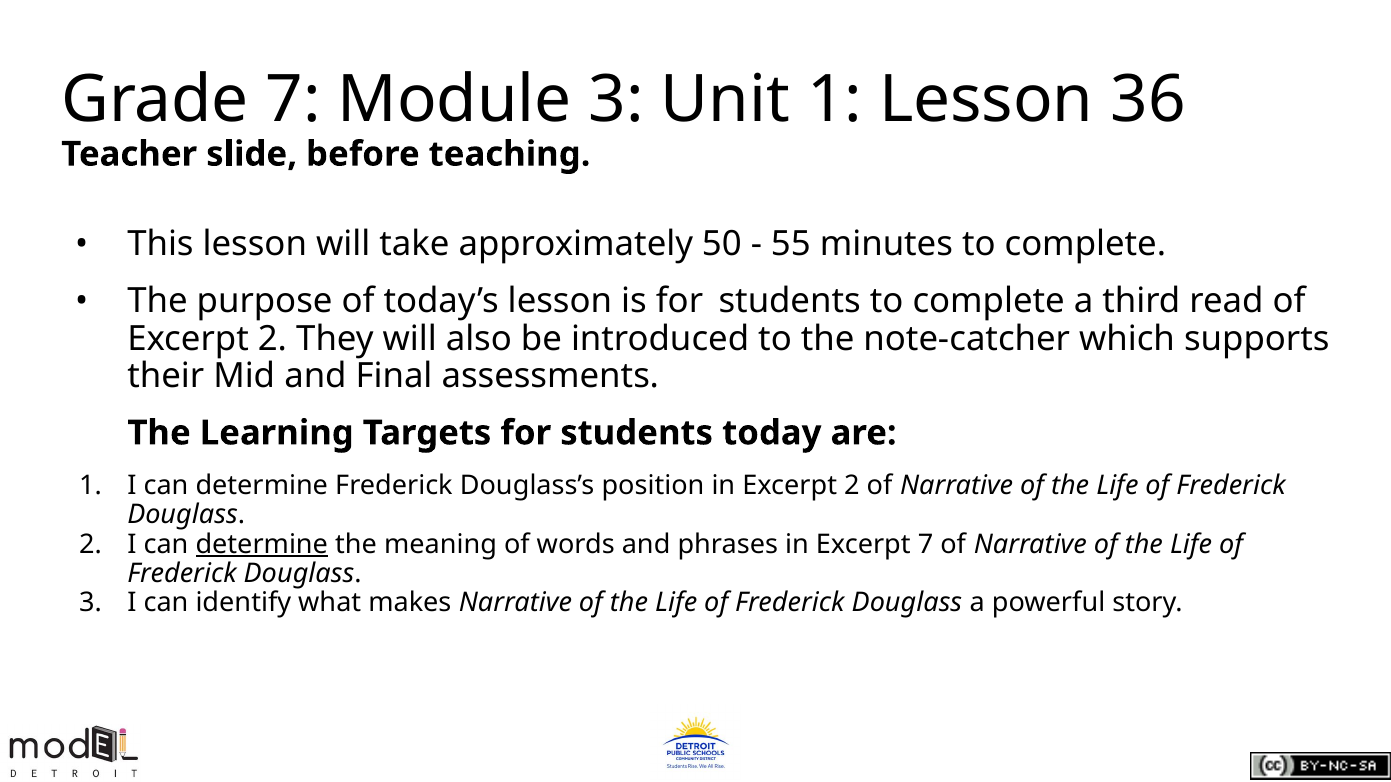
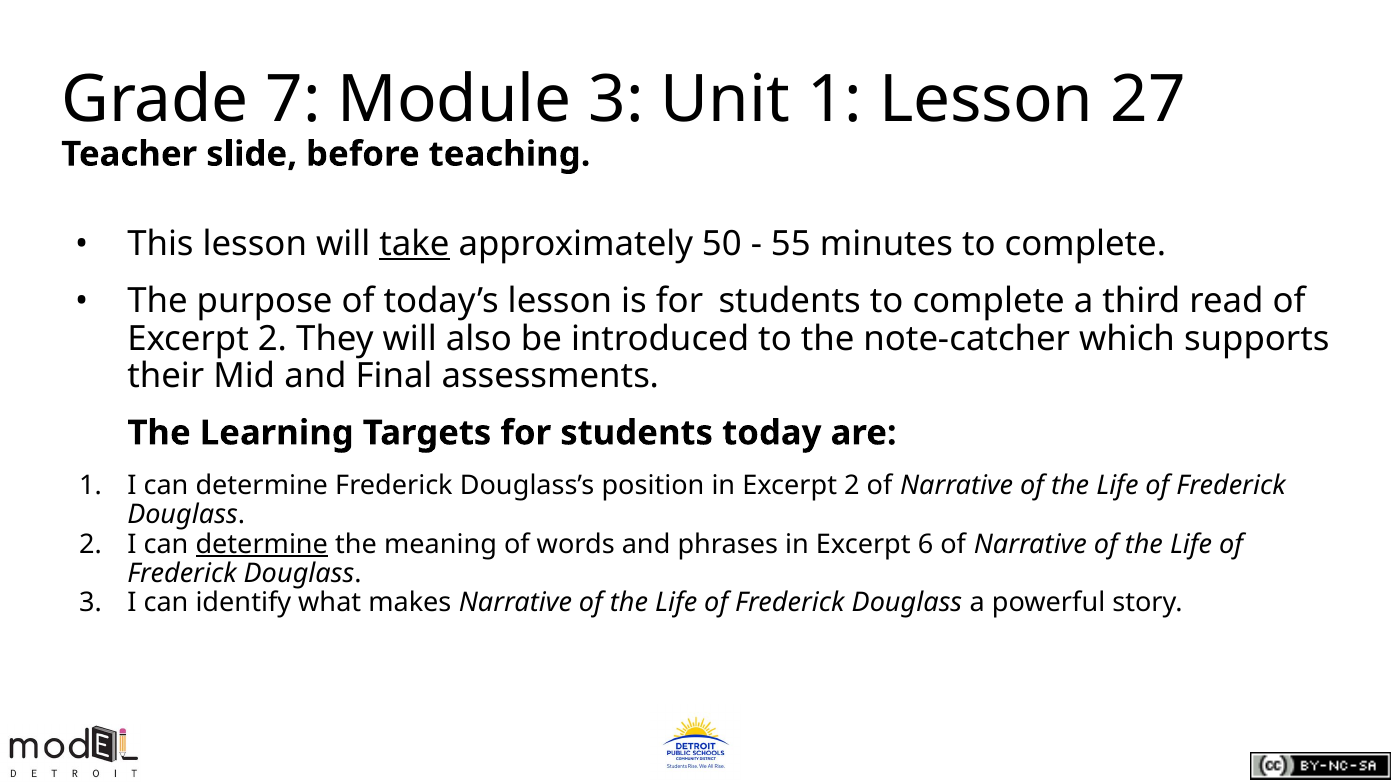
36: 36 -> 27
take underline: none -> present
Excerpt 7: 7 -> 6
